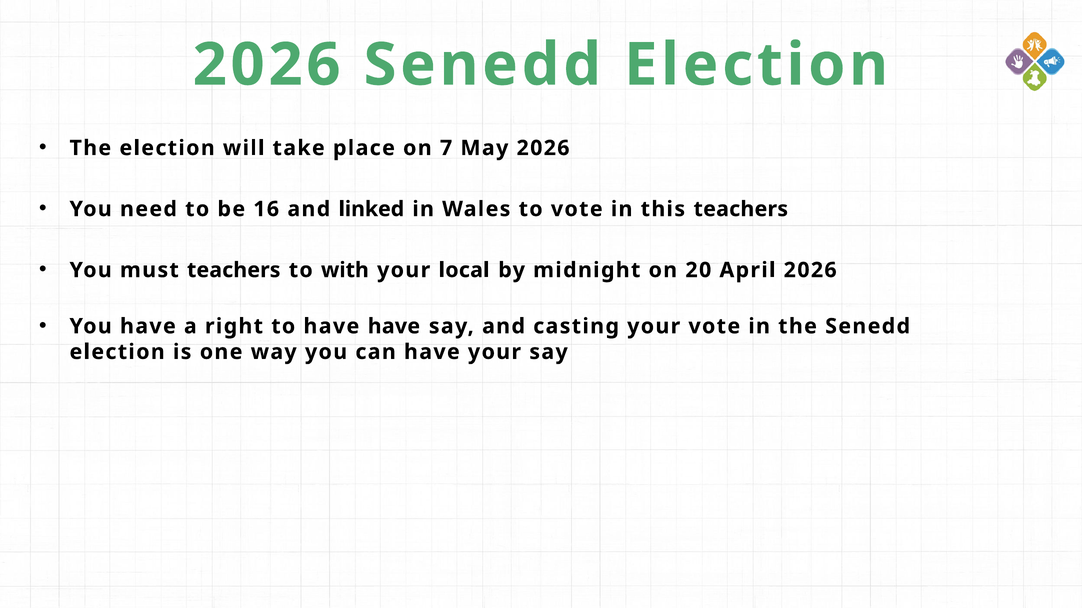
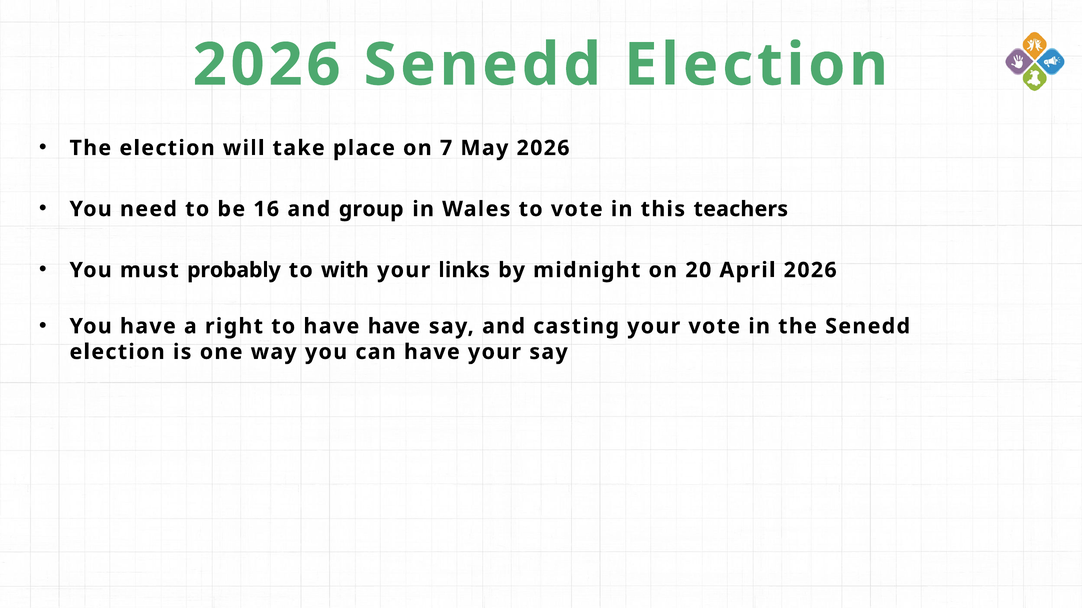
linked: linked -> group
must teachers: teachers -> probably
local: local -> links
